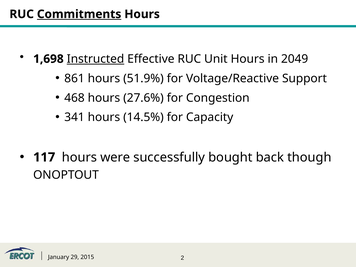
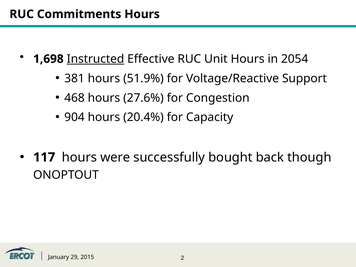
Commitments underline: present -> none
2049: 2049 -> 2054
861: 861 -> 381
341: 341 -> 904
14.5%: 14.5% -> 20.4%
